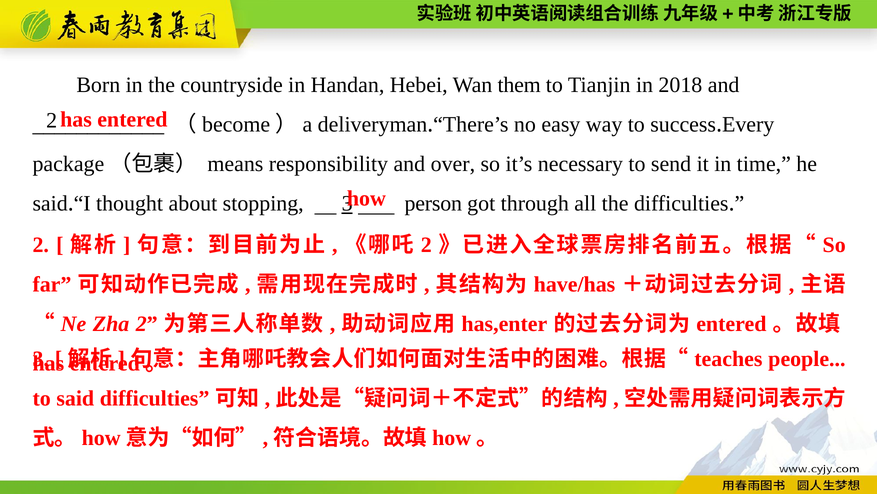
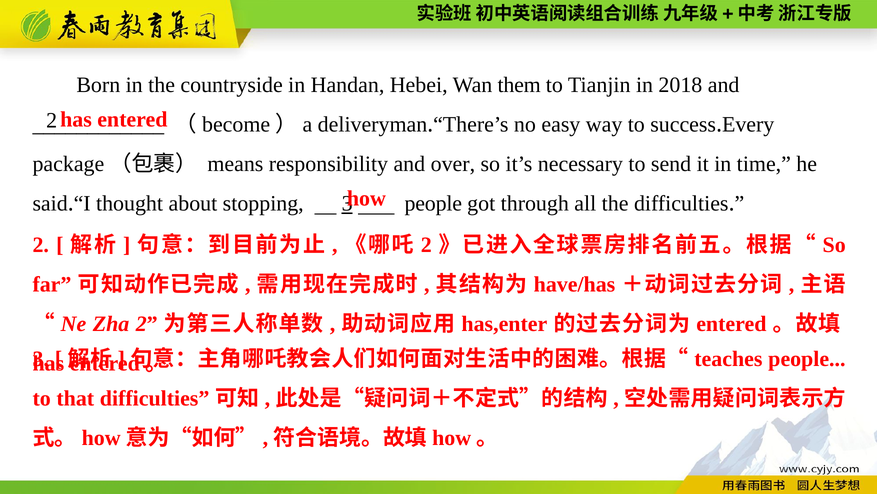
person at (433, 203): person -> people
to said: said -> that
